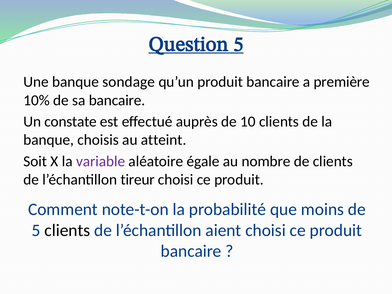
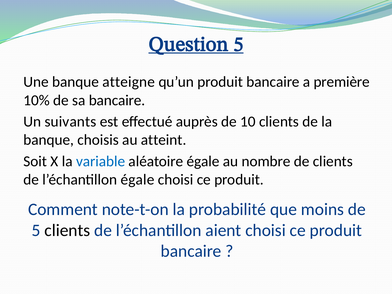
sondage: sondage -> atteigne
constate: constate -> suivants
variable colour: purple -> blue
l’échantillon tireur: tireur -> égale
